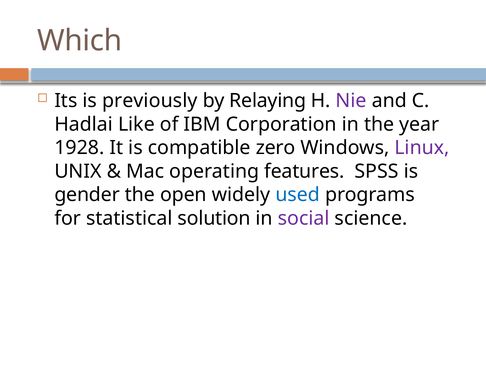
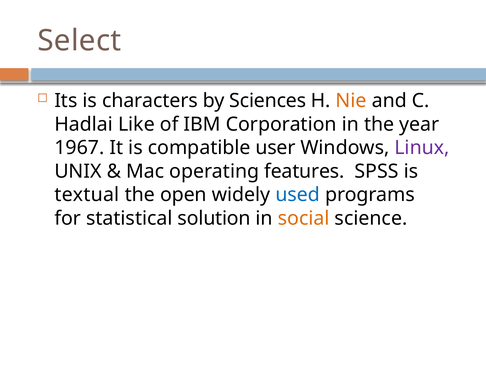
Which: Which -> Select
previously: previously -> characters
Relaying: Relaying -> Sciences
Nie colour: purple -> orange
1928: 1928 -> 1967
zero: zero -> user
gender: gender -> textual
social colour: purple -> orange
